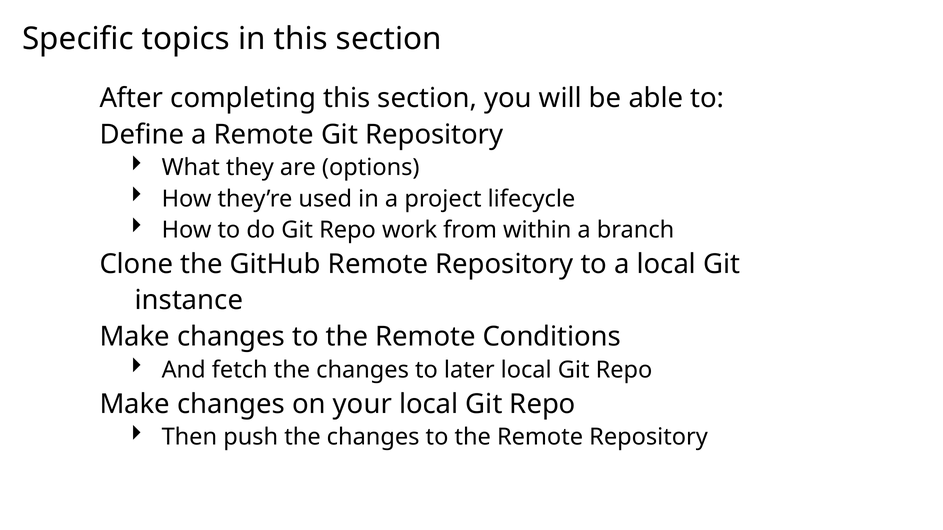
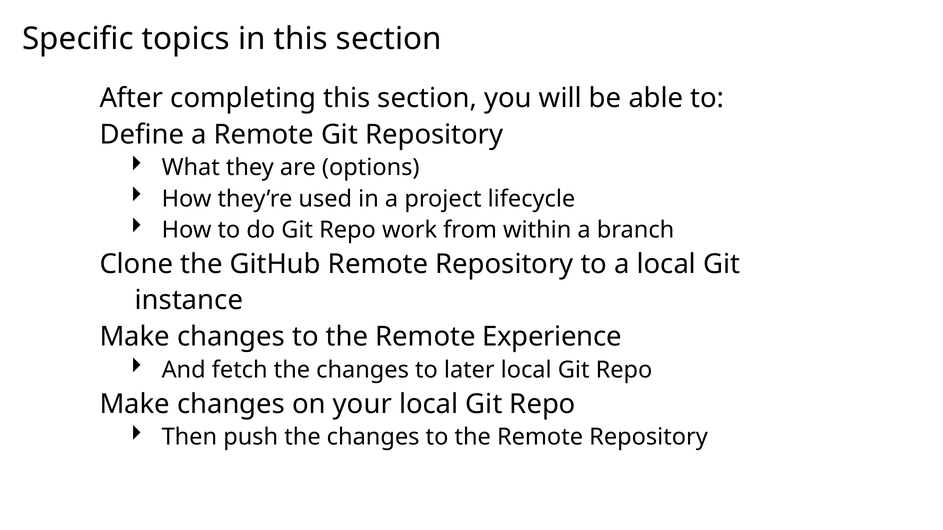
Conditions: Conditions -> Experience
